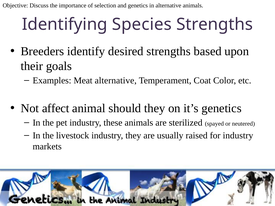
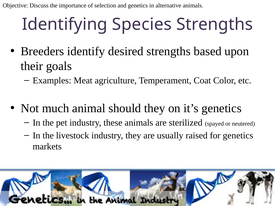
Meat alternative: alternative -> agriculture
affect: affect -> much
for industry: industry -> genetics
